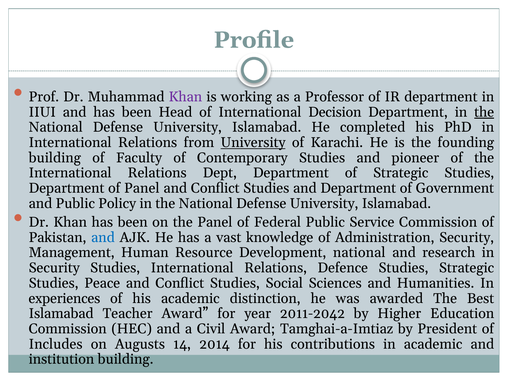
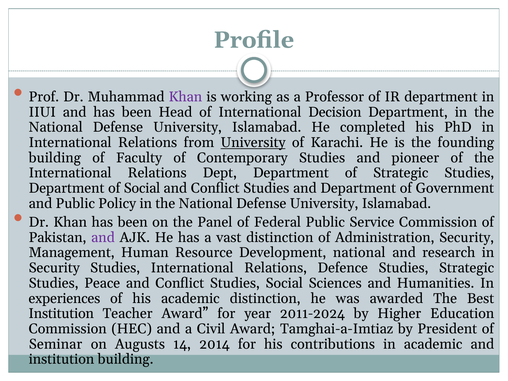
the at (484, 112) underline: present -> none
of Panel: Panel -> Social
and at (103, 237) colour: blue -> purple
vast knowledge: knowledge -> distinction
Islamabad at (61, 314): Islamabad -> Institution
2011-2042: 2011-2042 -> 2011-2024
Includes: Includes -> Seminar
